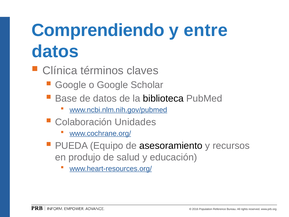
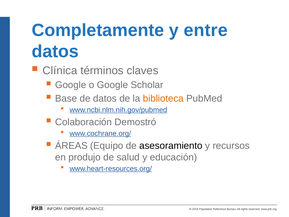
Comprendiendo: Comprendiendo -> Completamente
biblioteca colour: black -> orange
Unidades: Unidades -> Demostró
PUEDA: PUEDA -> ÁREAS
